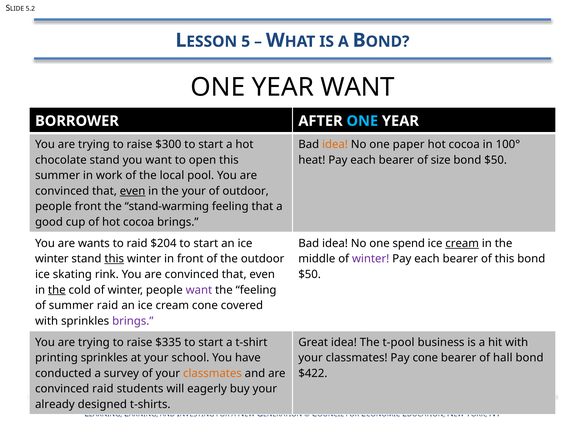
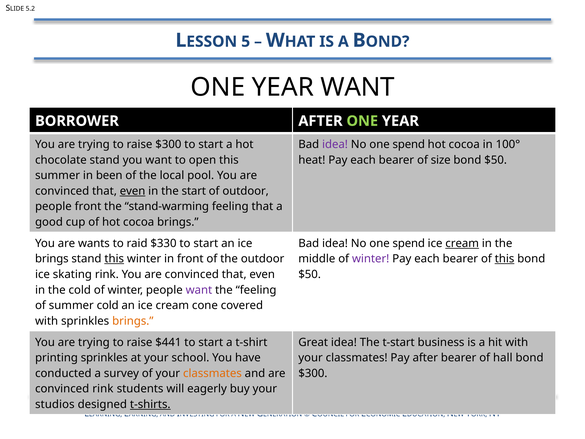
ONE at (362, 121) colour: light blue -> light green
idea at (335, 144) colour: orange -> purple
paper at (409, 144): paper -> spend
work: work -> been
the your: your -> start
$204: $204 -> $330
winter at (52, 259): winter -> brings
this at (505, 259) underline: none -> present
the at (57, 290) underline: present -> none
summer raid: raid -> cold
brings at (133, 321) colour: purple -> orange
$335: $335 -> $441
t-pool: t-pool -> t-start
Pay cone: cone -> after
$422 at (313, 373): $422 -> $300
convinced raid: raid -> rink
already: already -> studios
t-shirts underline: none -> present
